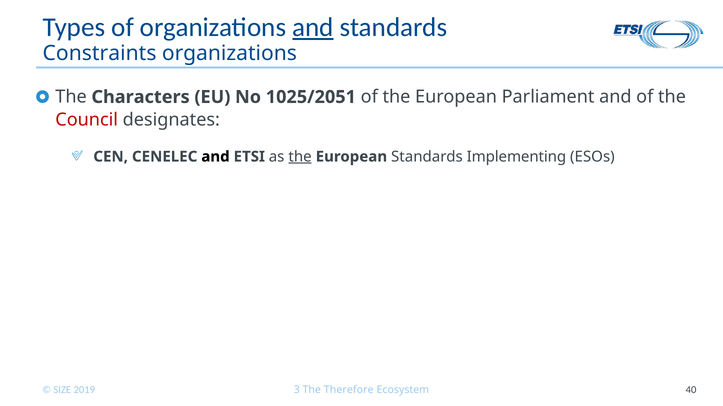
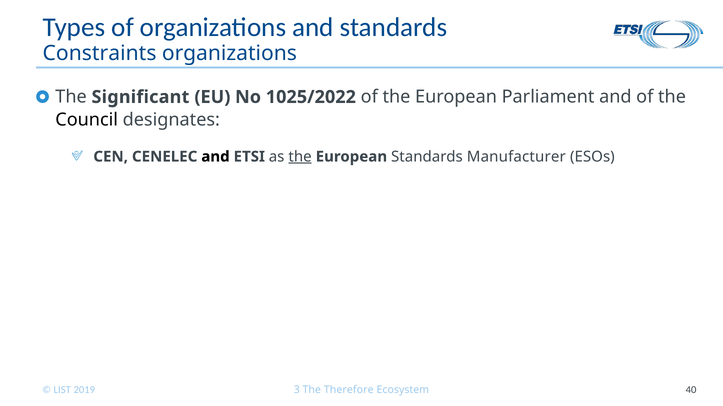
and at (313, 27) underline: present -> none
Characters: Characters -> Significant
1025/2051: 1025/2051 -> 1025/2022
Council colour: red -> black
Implementing: Implementing -> Manufacturer
SIZE: SIZE -> LIST
